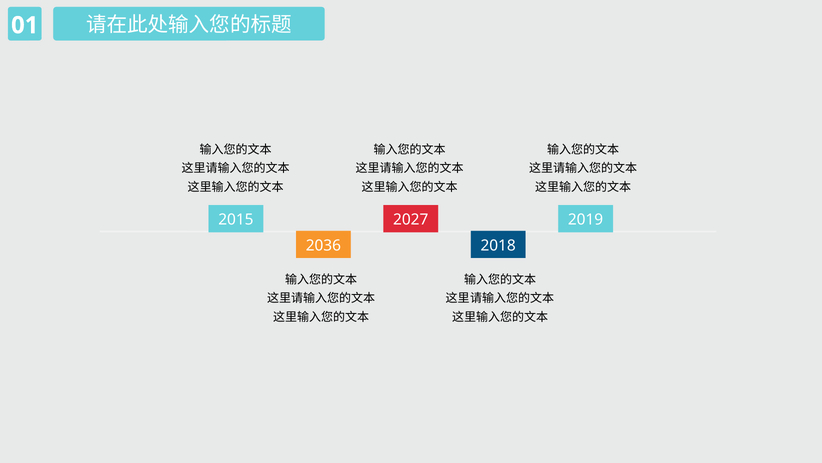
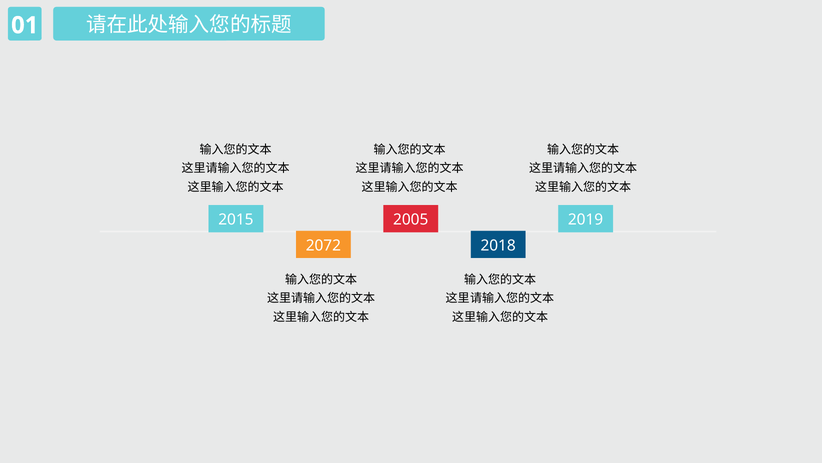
2027: 2027 -> 2005
2036: 2036 -> 2072
